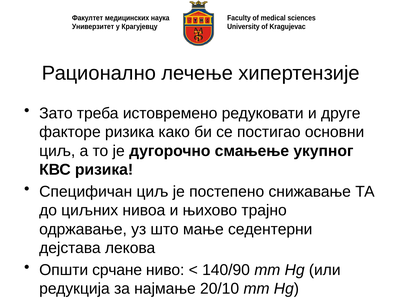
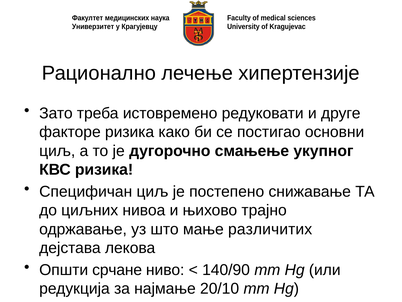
седентерни: седентерни -> различитих
